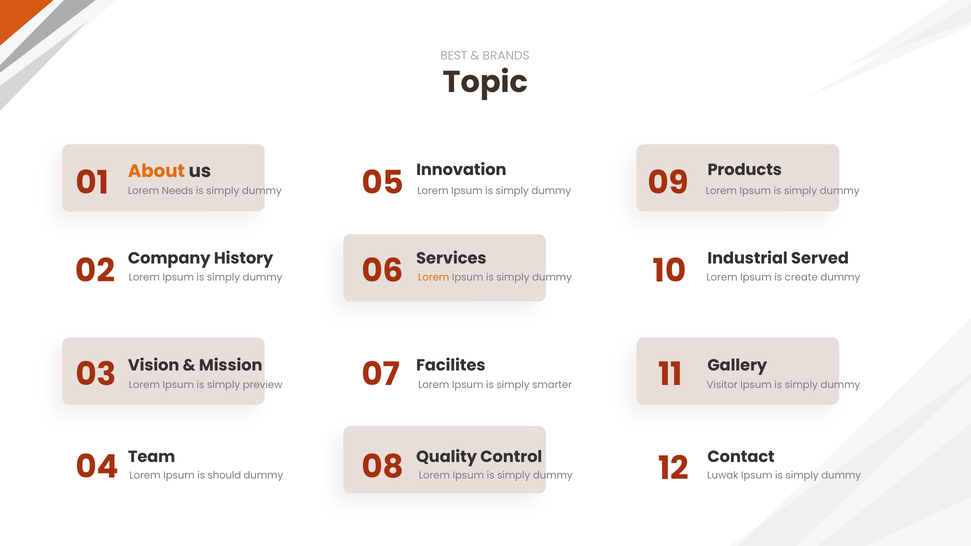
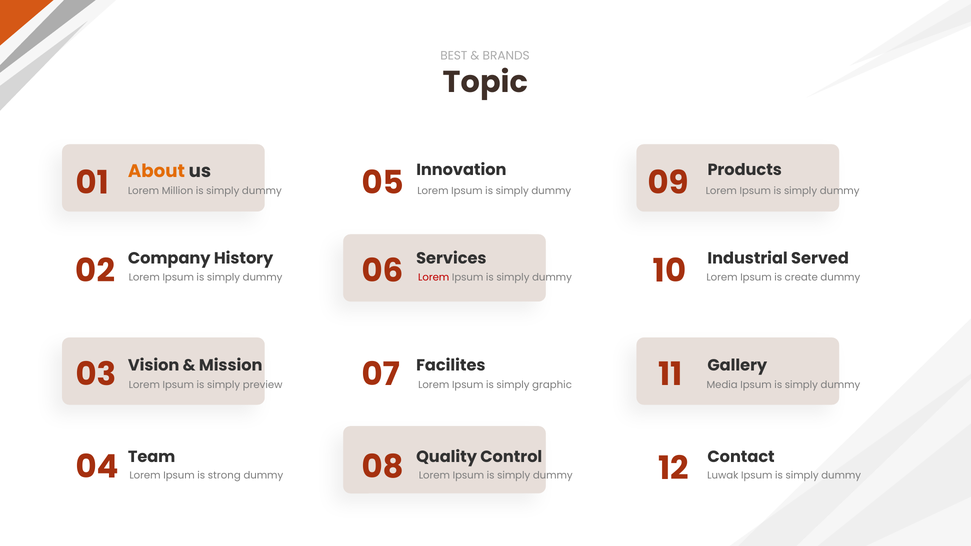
Needs: Needs -> Million
Lorem at (434, 278) colour: orange -> red
smarter: smarter -> graphic
Visitor: Visitor -> Media
should: should -> strong
